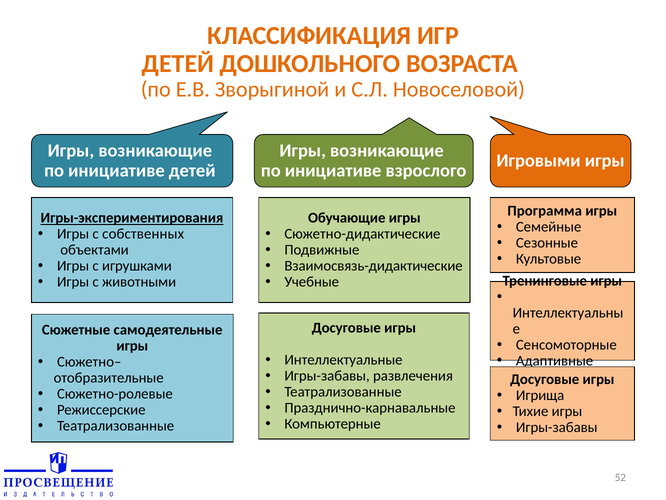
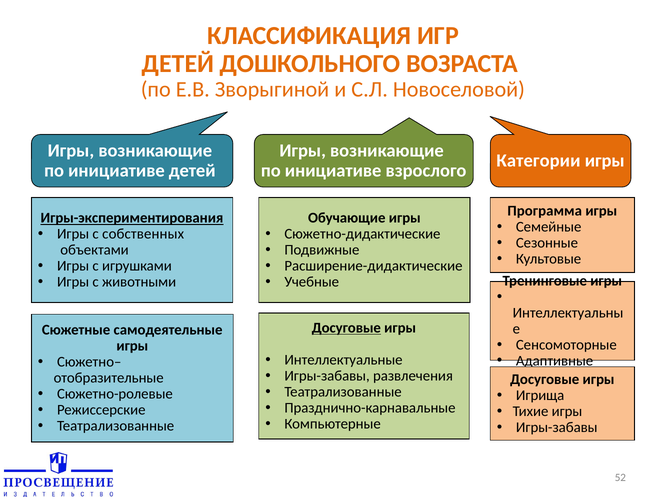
Игровыми: Игровыми -> Категории
Взаимосвязь-дидактические: Взаимосвязь-дидактические -> Расширение-дидактические
Досуговые at (346, 328) underline: none -> present
